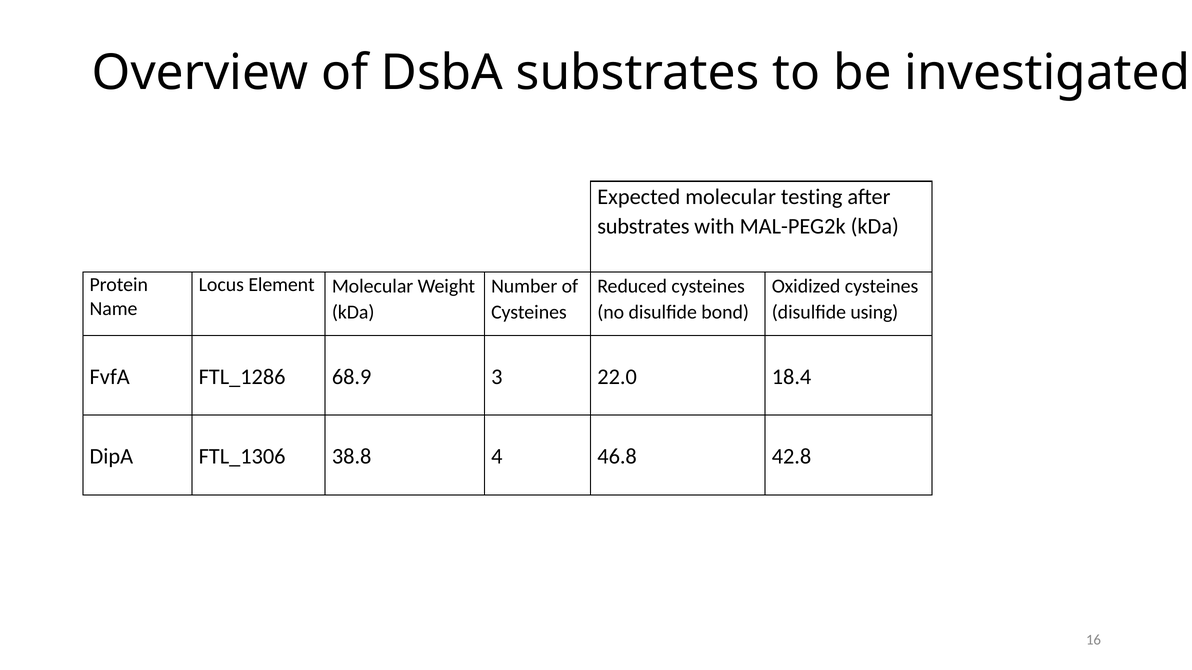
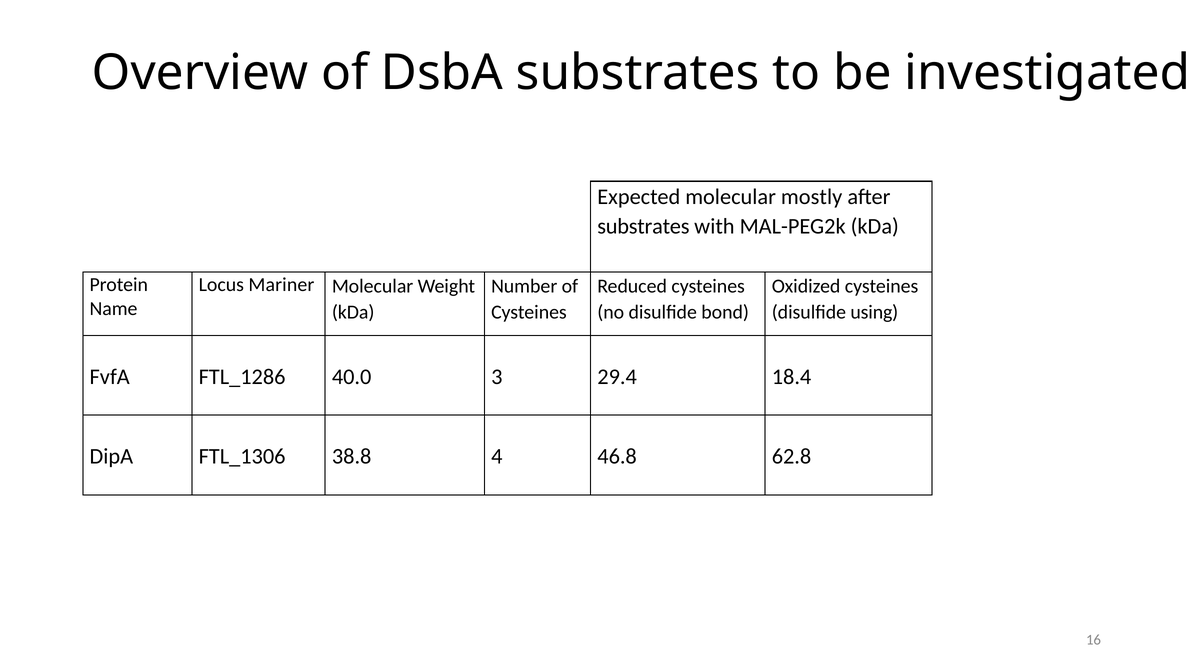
testing: testing -> mostly
Element: Element -> Mariner
68.9: 68.9 -> 40.0
22.0: 22.0 -> 29.4
42.8: 42.8 -> 62.8
